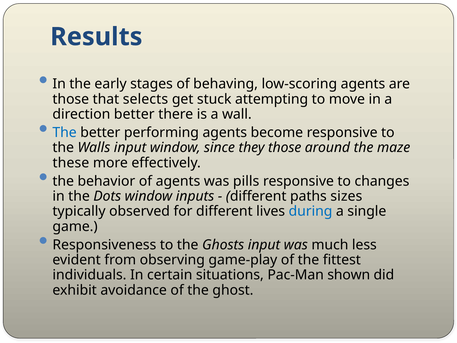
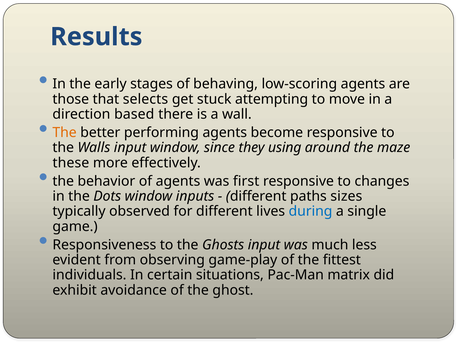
direction better: better -> based
The at (65, 133) colour: blue -> orange
they those: those -> using
pills: pills -> first
shown: shown -> matrix
